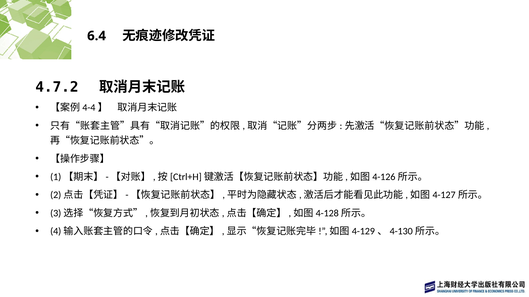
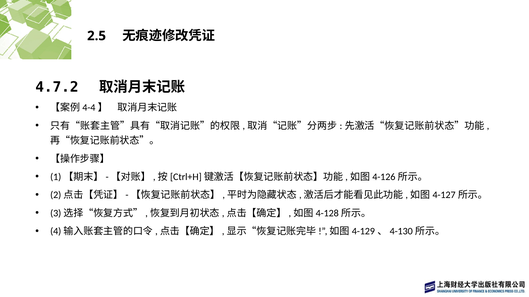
6.4: 6.4 -> 2.5
